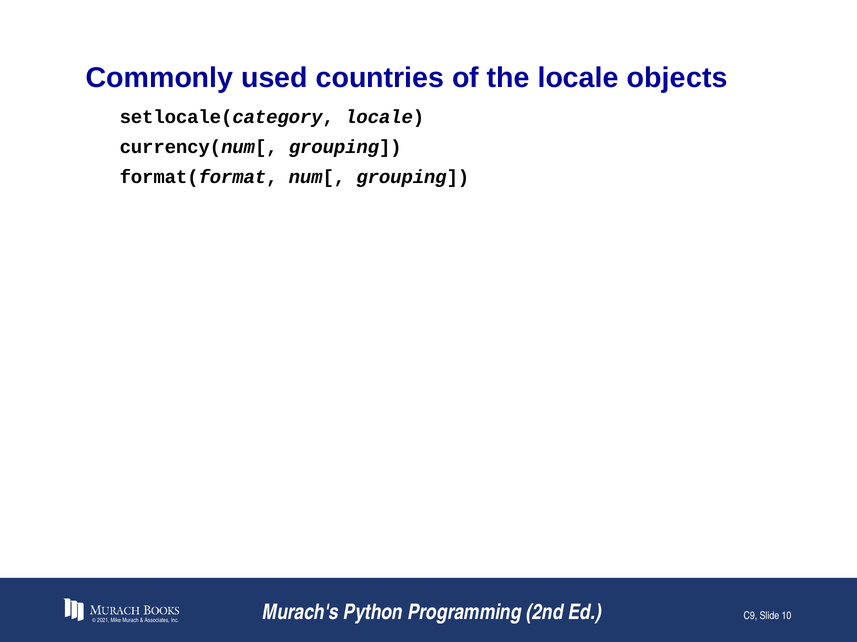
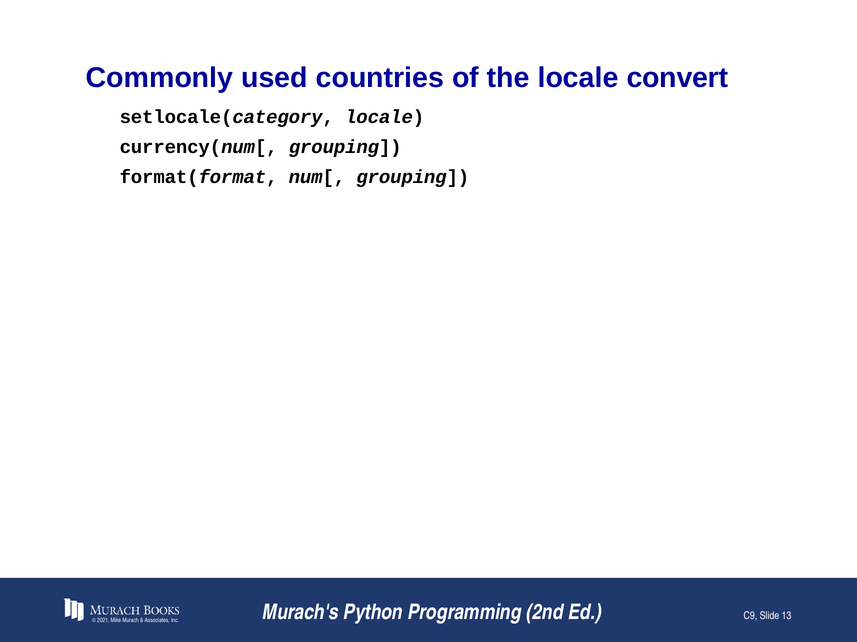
objects: objects -> convert
10: 10 -> 13
